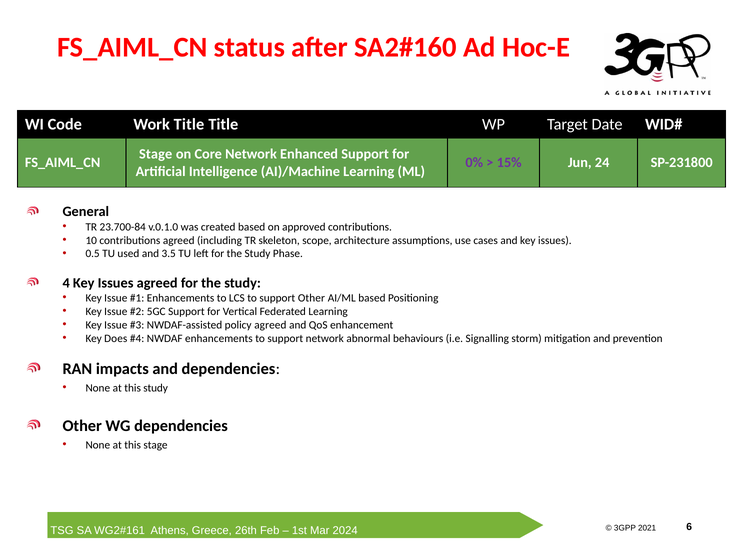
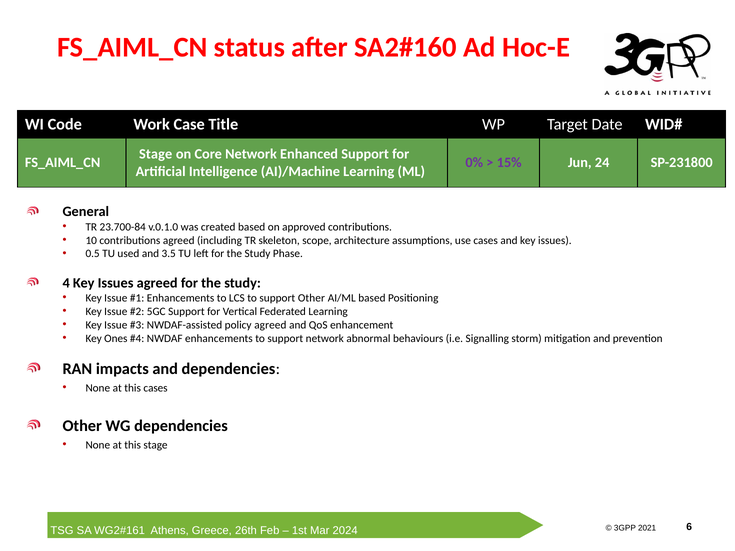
Work Title: Title -> Case
Does: Does -> Ones
this study: study -> cases
